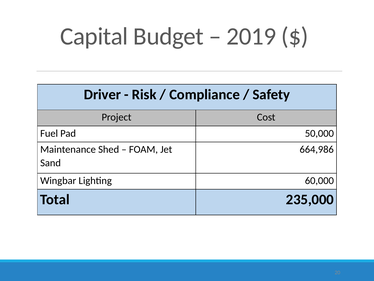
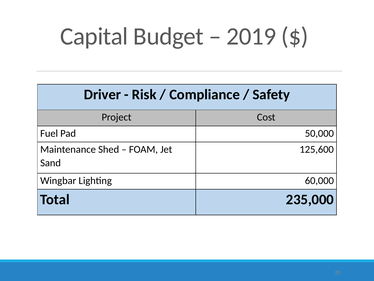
664,986: 664,986 -> 125,600
